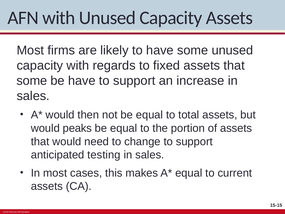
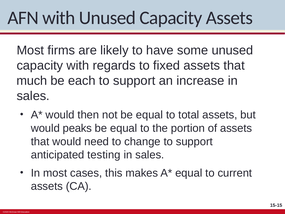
some at (32, 81): some -> much
be have: have -> each
